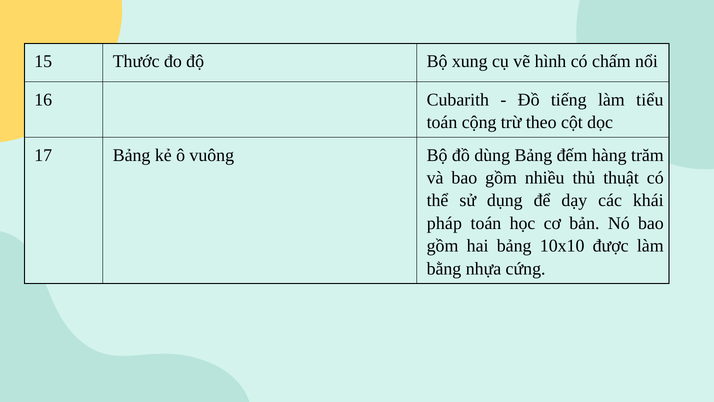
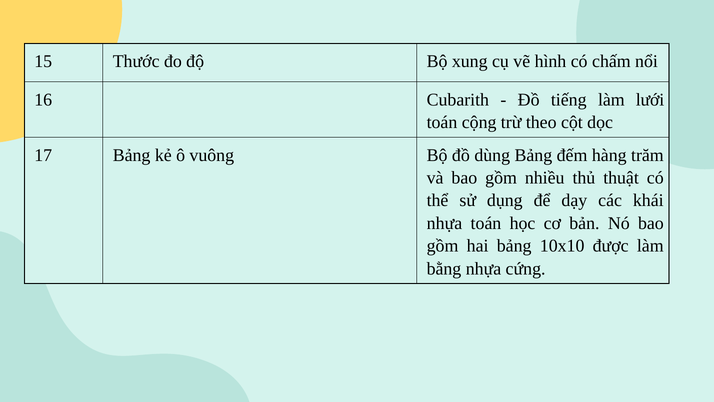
tiểu: tiểu -> lưới
pháp at (444, 223): pháp -> nhựa
